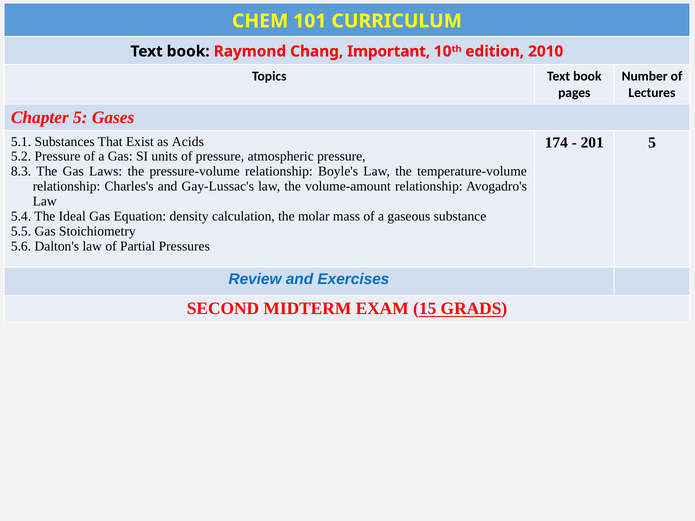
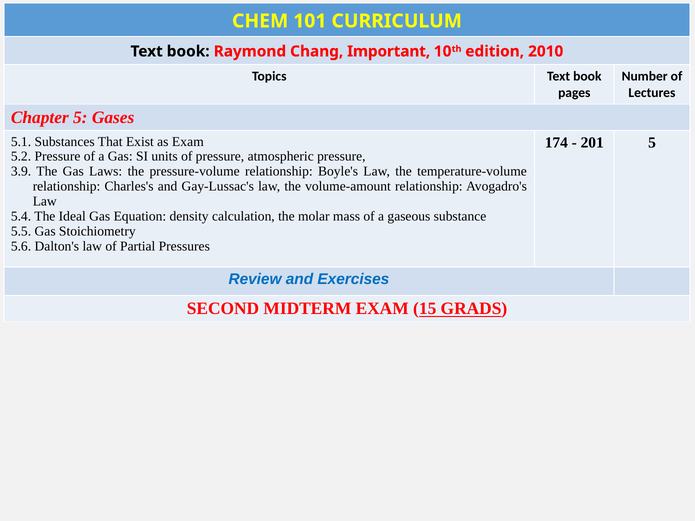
as Acids: Acids -> Exam
8.3: 8.3 -> 3.9
